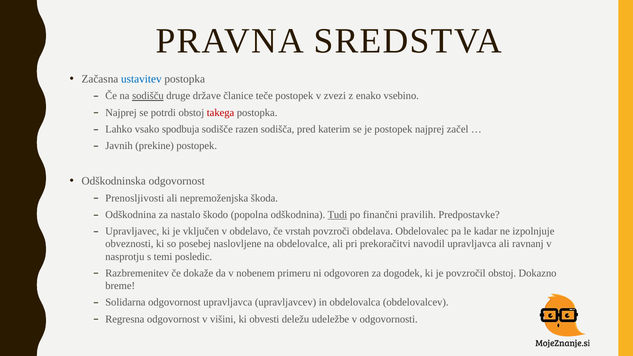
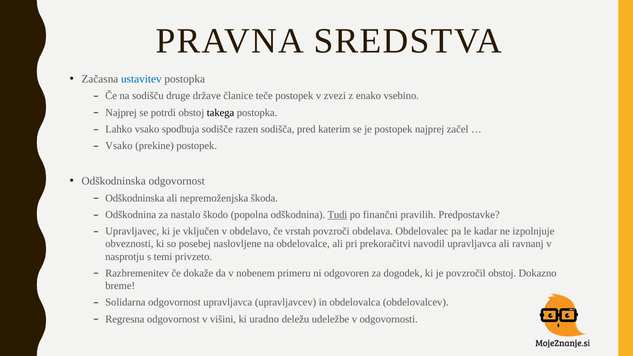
sodišču underline: present -> none
takega colour: red -> black
Javnih at (119, 146): Javnih -> Vsako
Prenosljivosti at (135, 198): Prenosljivosti -> Odškodninska
posledic: posledic -> privzeto
obvesti: obvesti -> uradno
